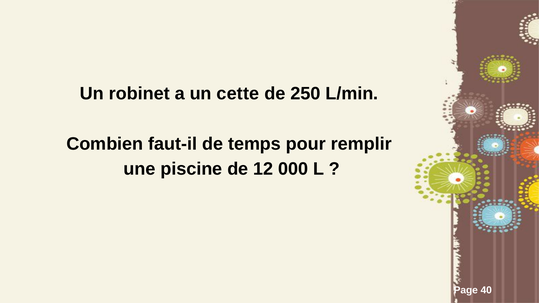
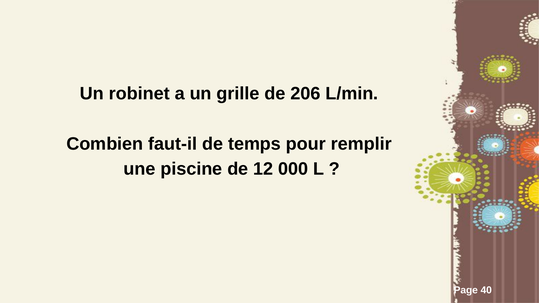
cette: cette -> grille
250: 250 -> 206
